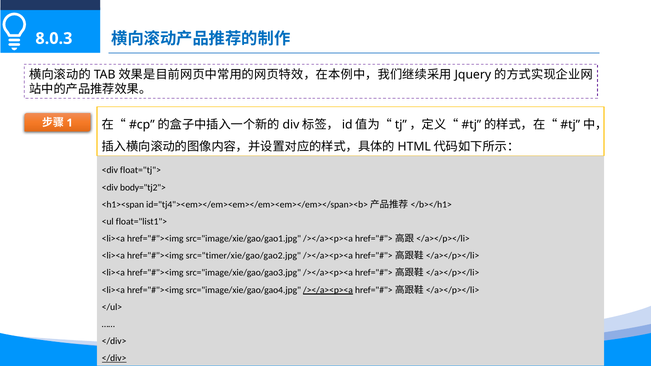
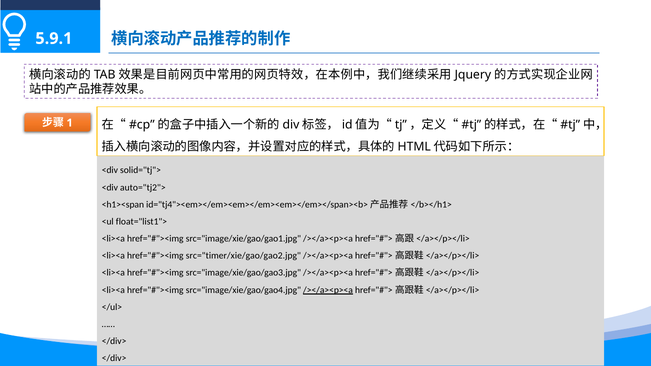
8.0.3: 8.0.3 -> 5.9.1
float="tj">: float="tj"> -> solid="tj">
body="tj2">: body="tj2"> -> auto="tj2">
</div> at (114, 358) underline: present -> none
